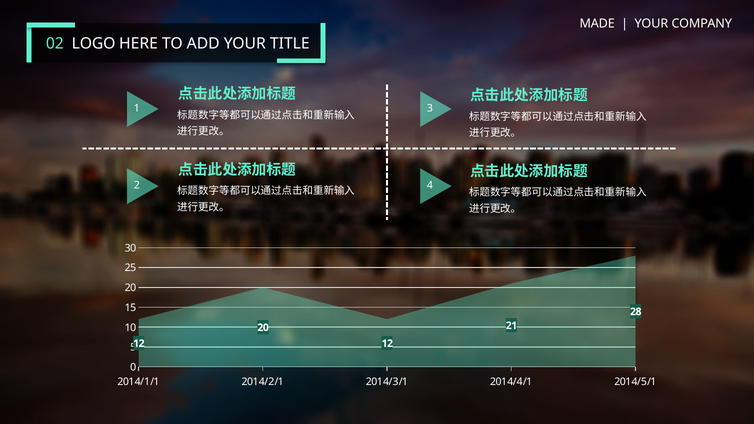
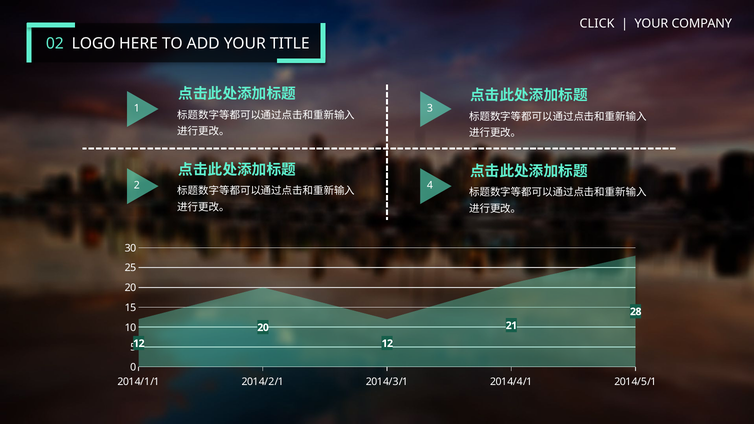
MADE: MADE -> CLICK
